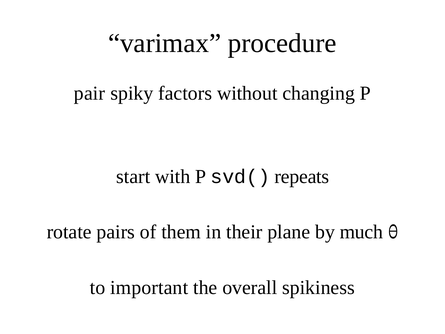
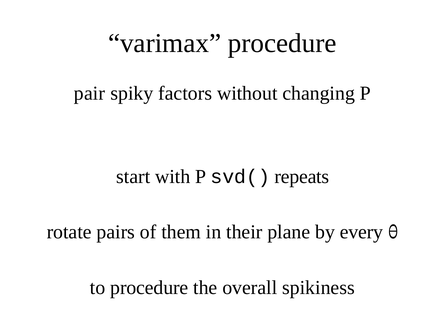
much: much -> every
to important: important -> procedure
